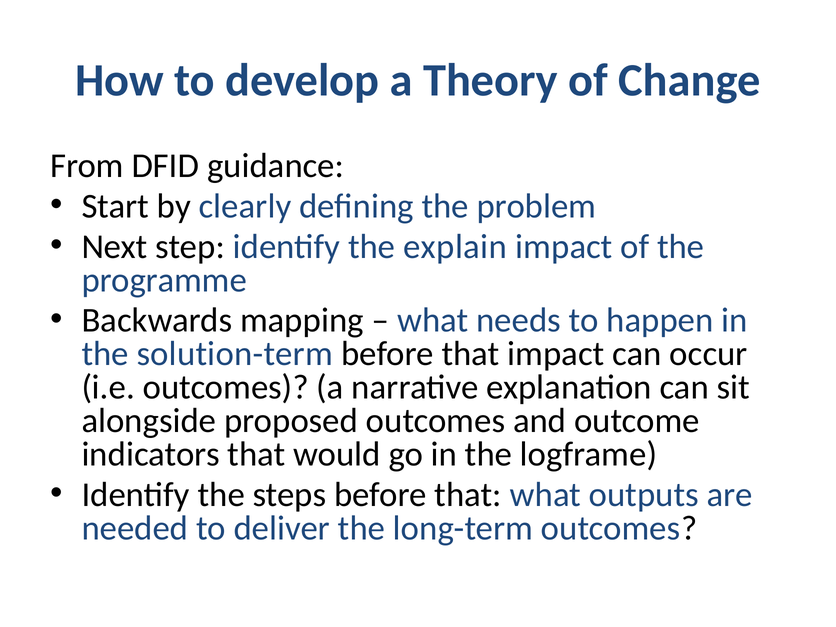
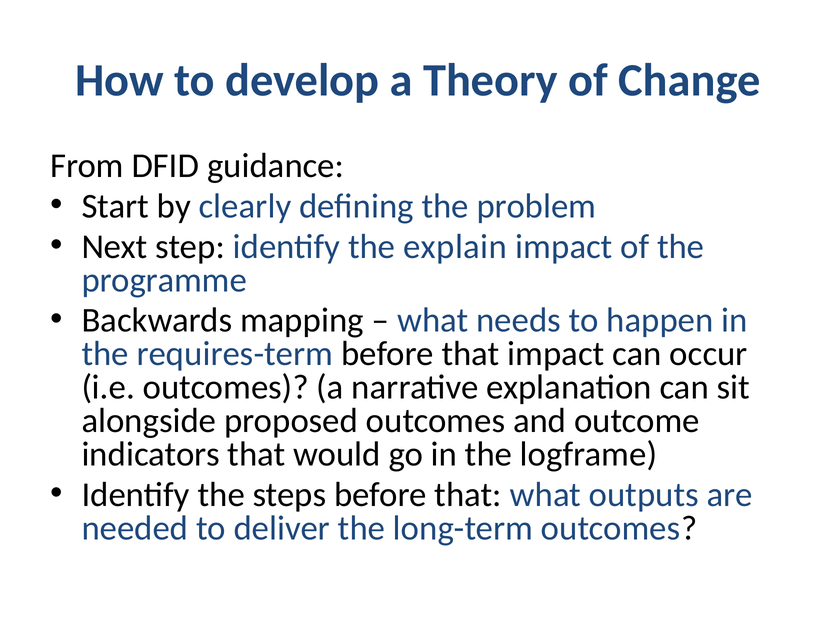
solution-term: solution-term -> requires-term
